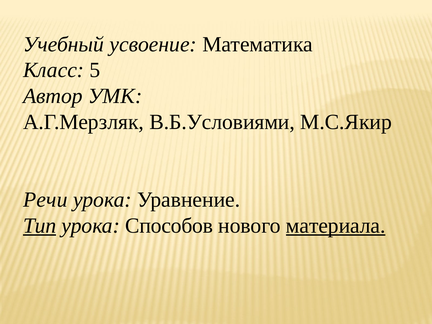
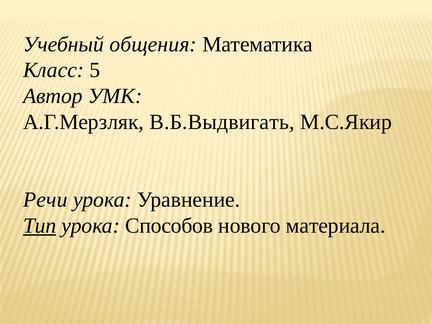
усвоение: усвоение -> общения
В.Б.Условиями: В.Б.Условиями -> В.Б.Выдвигать
материала underline: present -> none
